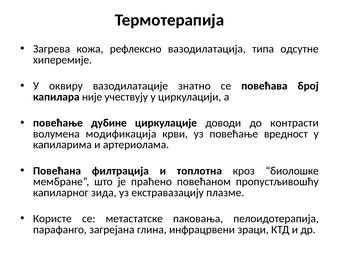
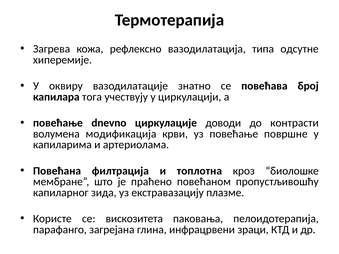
није: није -> тога
дубине: дубине -> dnevno
вредност: вредност -> површне
метастатске: метастатске -> вискозитета
